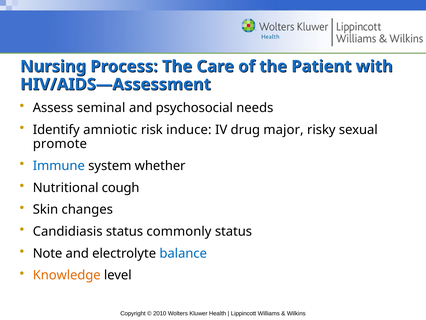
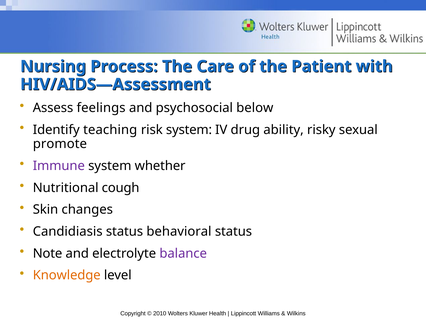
seminal: seminal -> feelings
needs: needs -> below
amniotic: amniotic -> teaching
risk induce: induce -> system
major: major -> ability
Immune colour: blue -> purple
commonly: commonly -> behavioral
balance colour: blue -> purple
